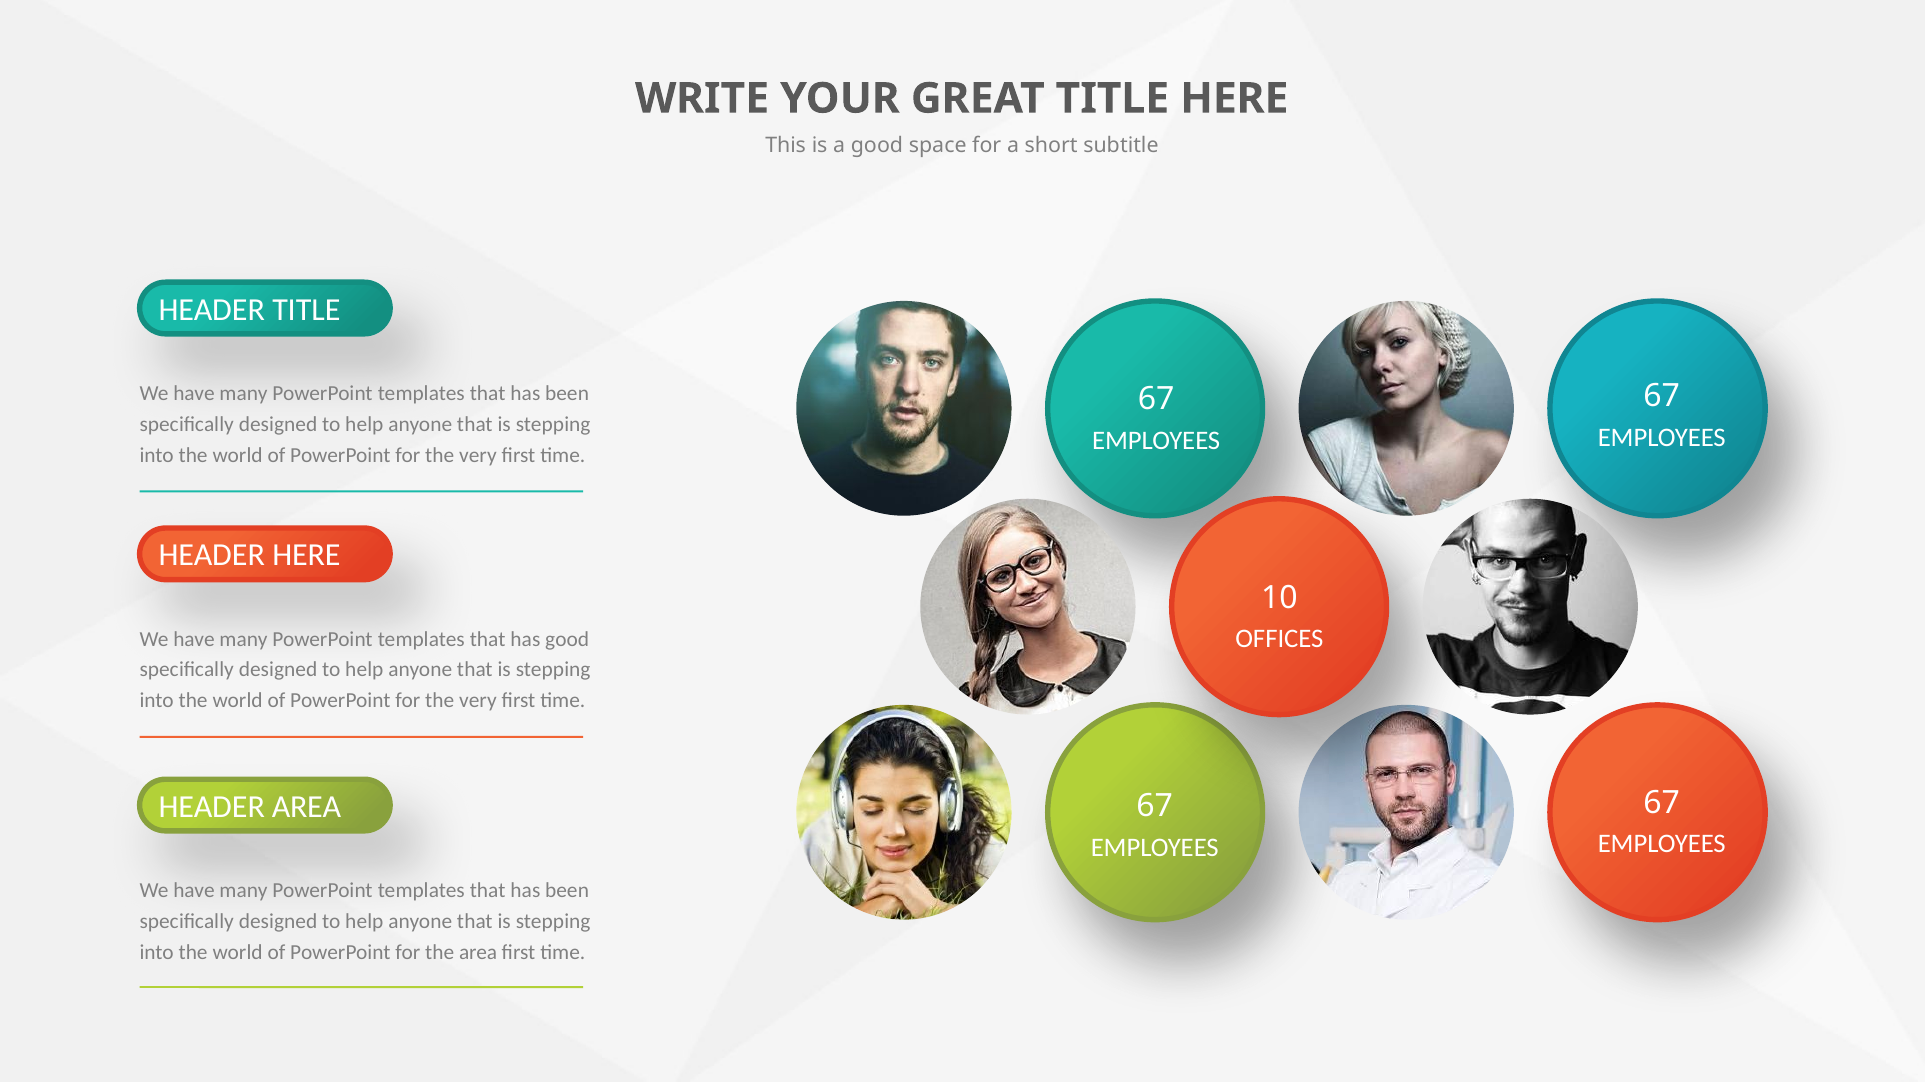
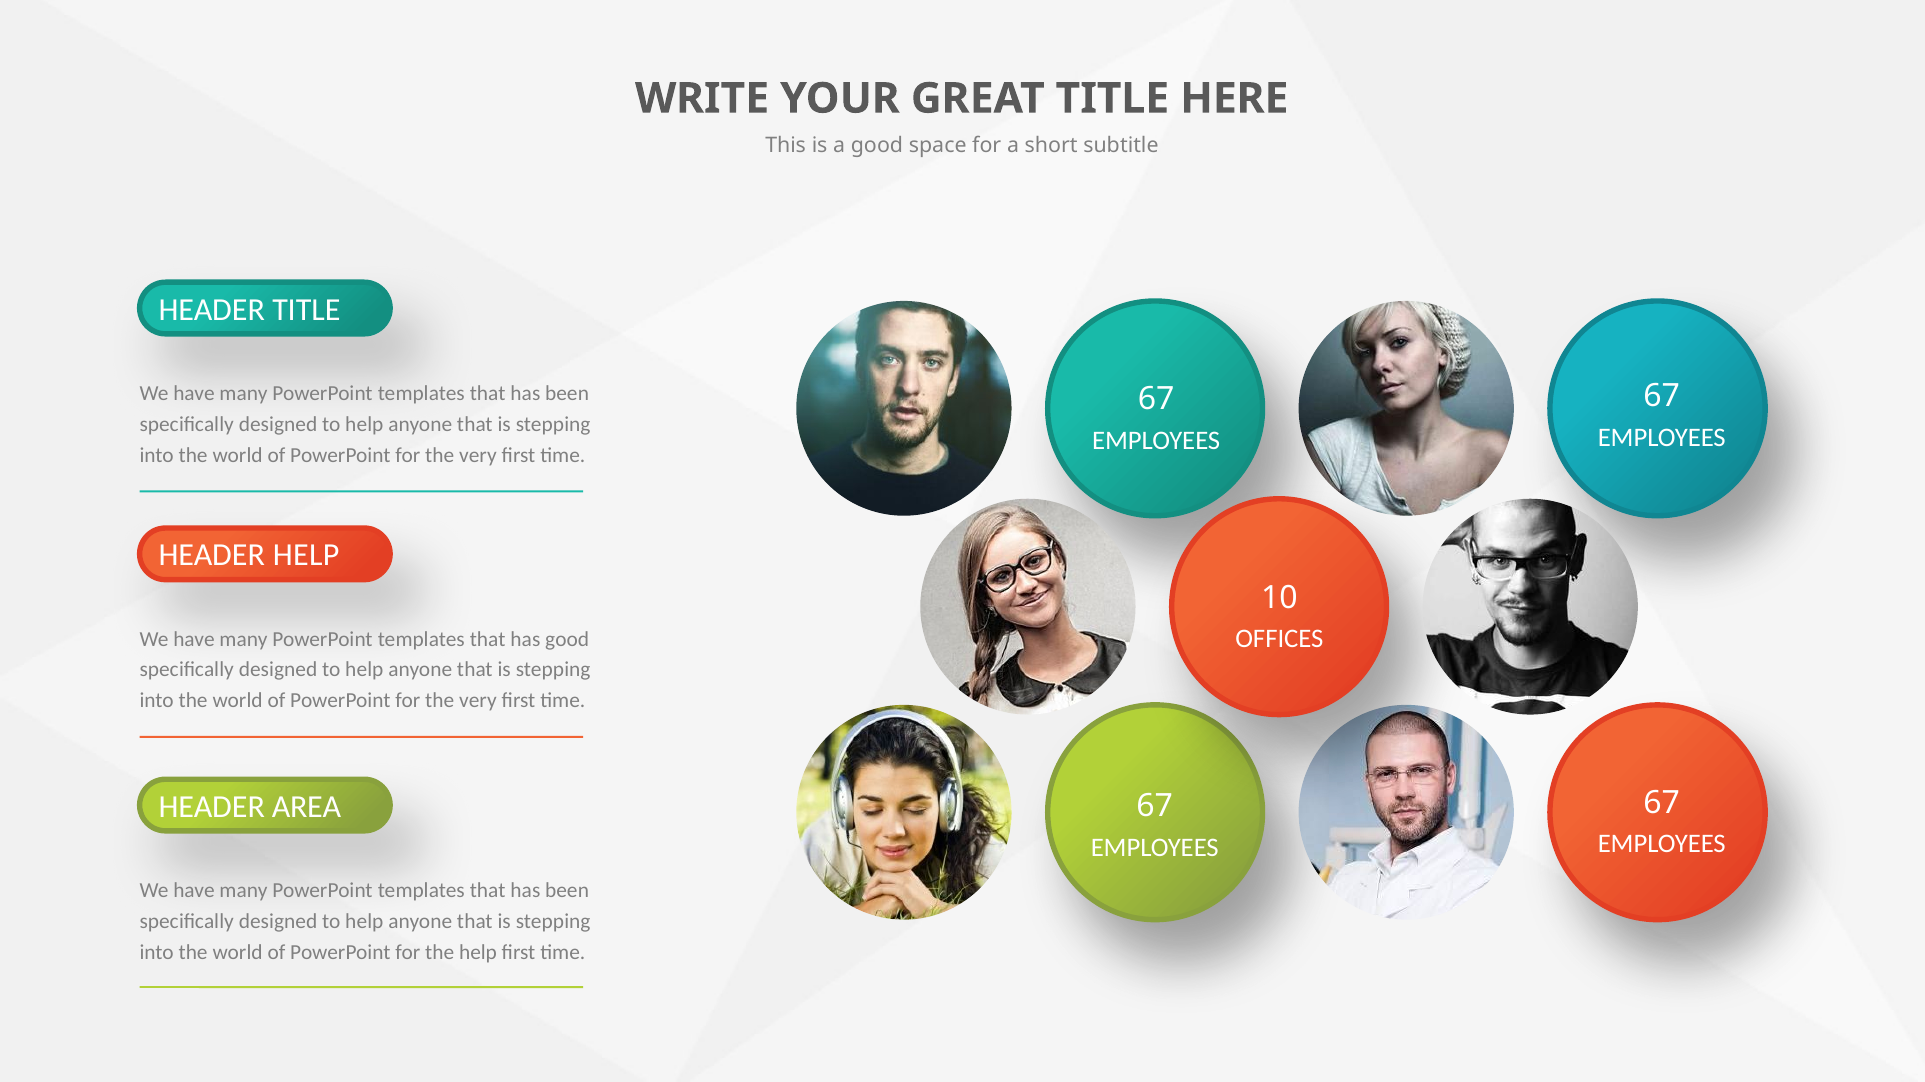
HEADER HERE: HERE -> HELP
the area: area -> help
